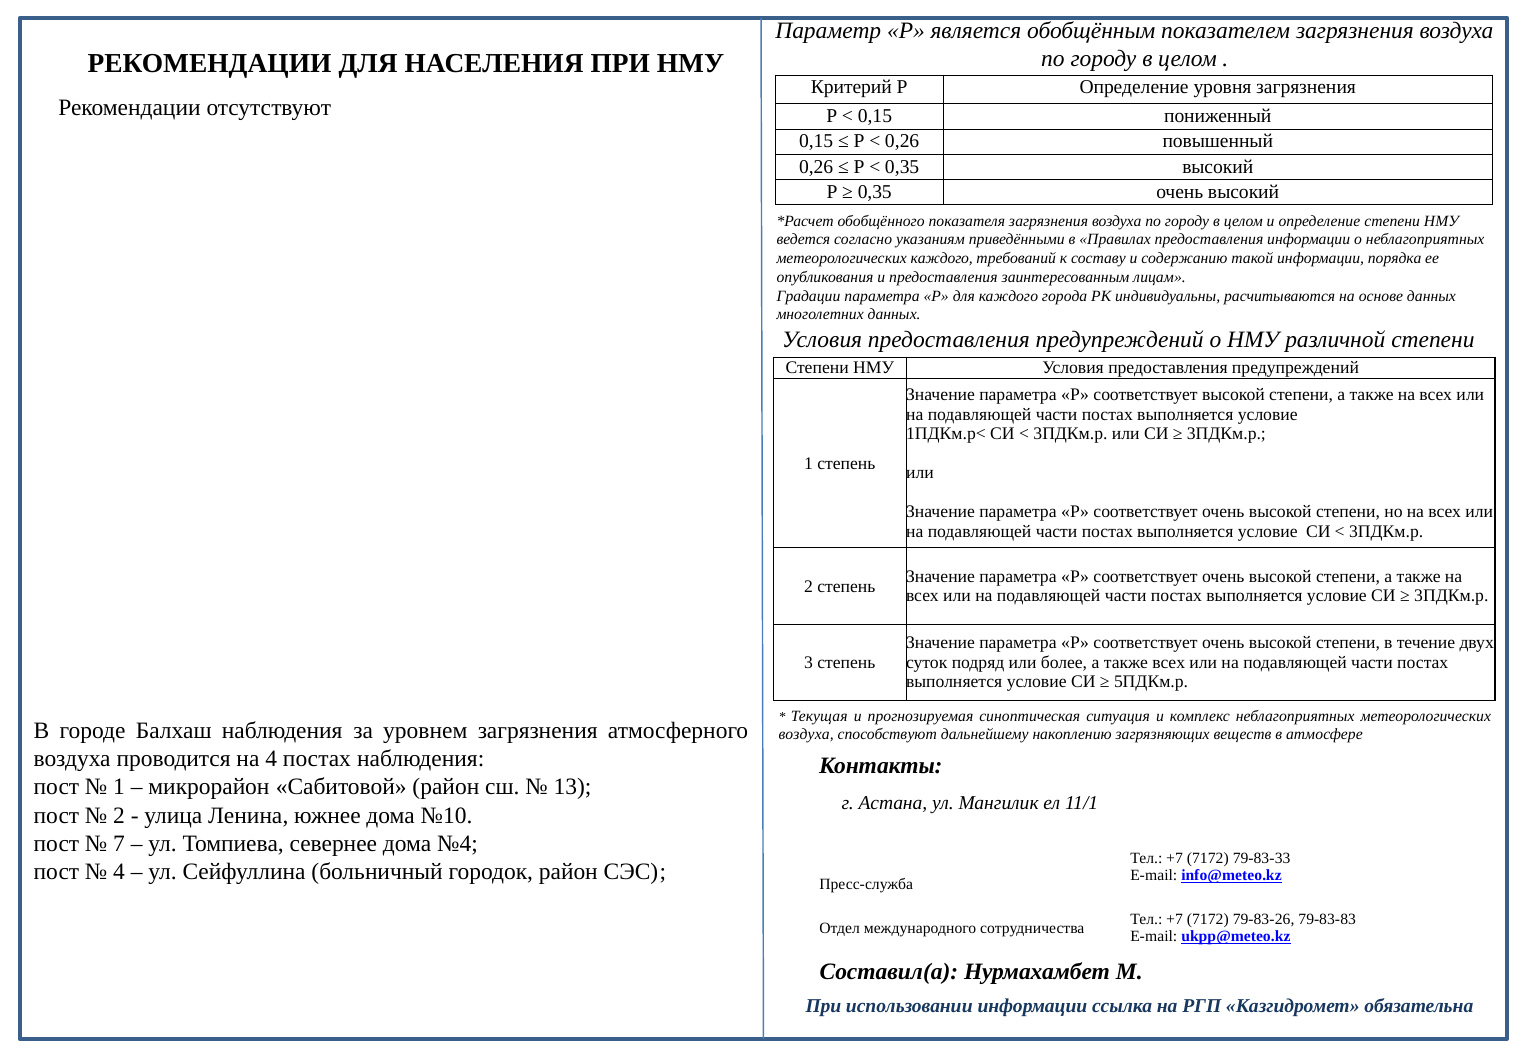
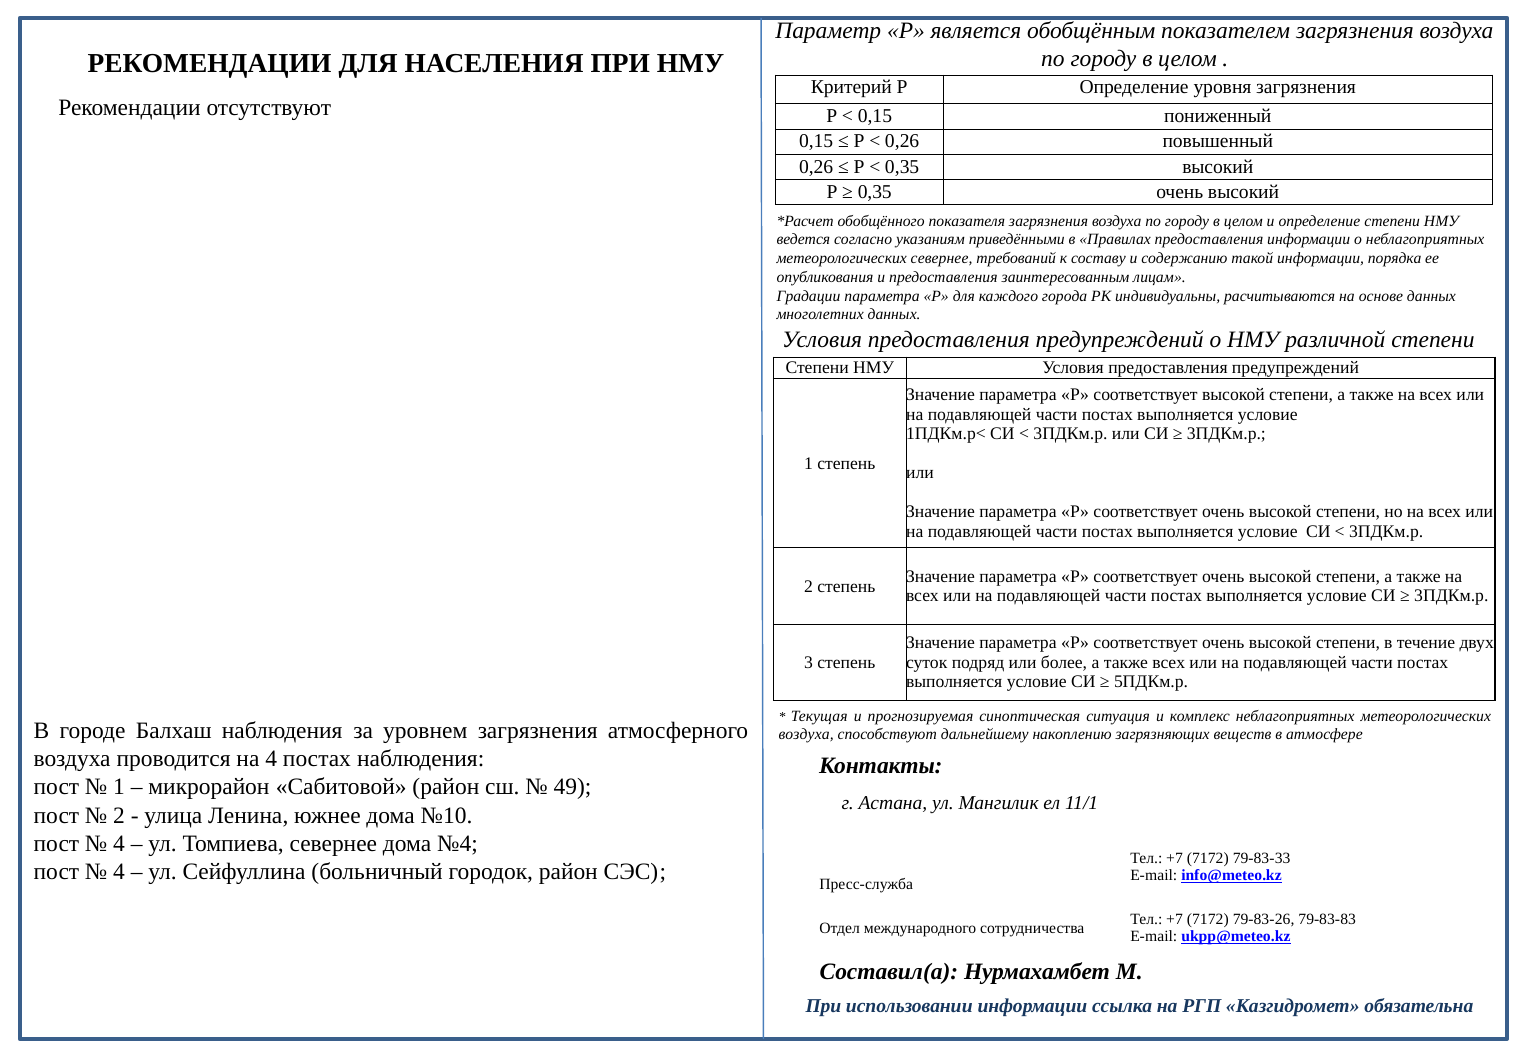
метеорологических каждого: каждого -> севернее
13: 13 -> 49
7 at (119, 844): 7 -> 4
